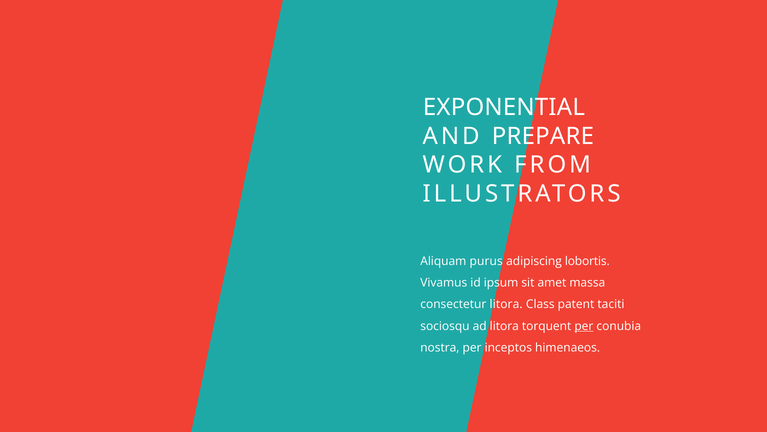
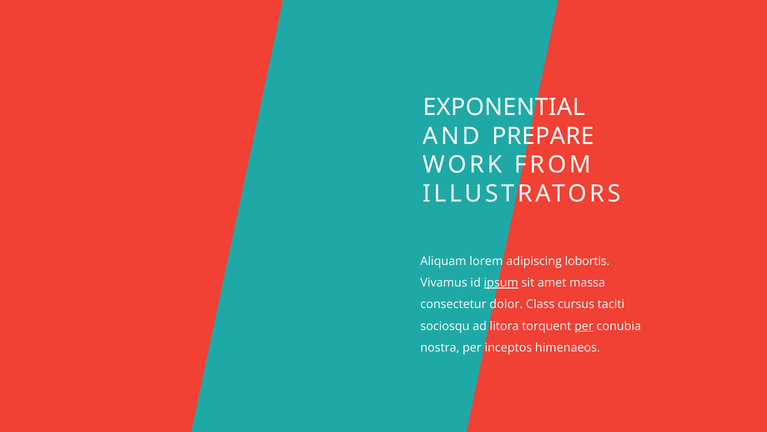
purus: purus -> lorem
ipsum underline: none -> present
consectetur litora: litora -> dolor
patent: patent -> cursus
